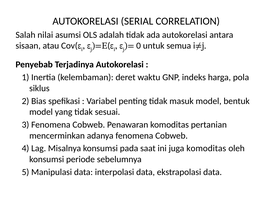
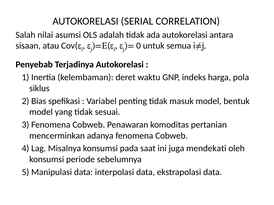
juga komoditas: komoditas -> mendekati
